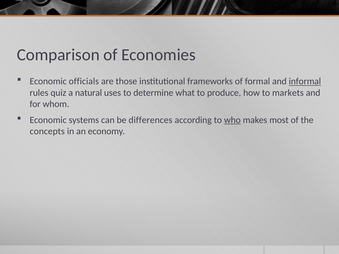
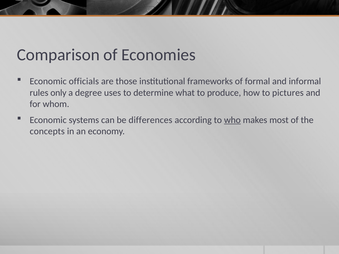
informal underline: present -> none
quiz: quiz -> only
natural: natural -> degree
markets: markets -> pictures
